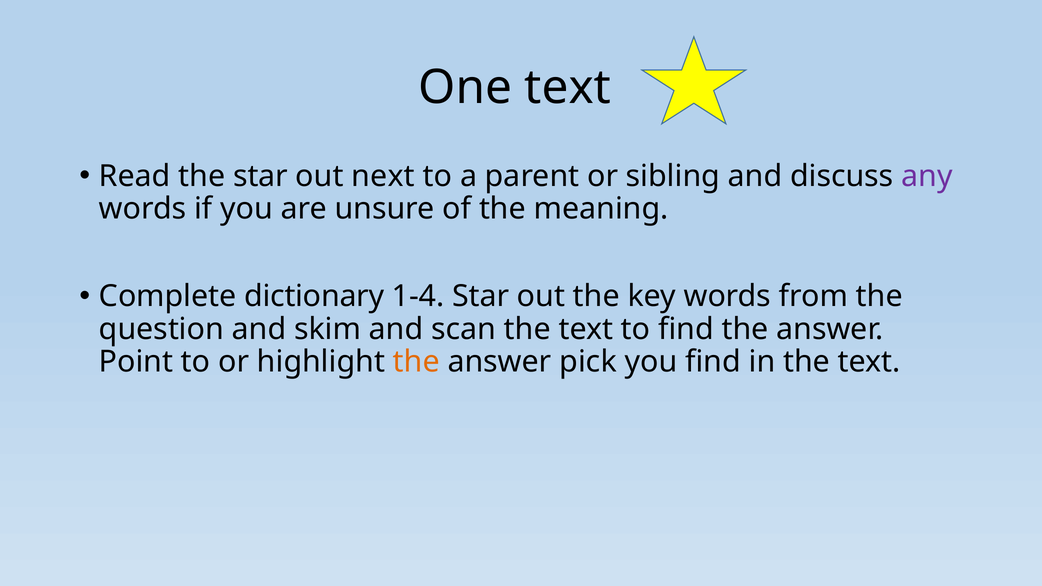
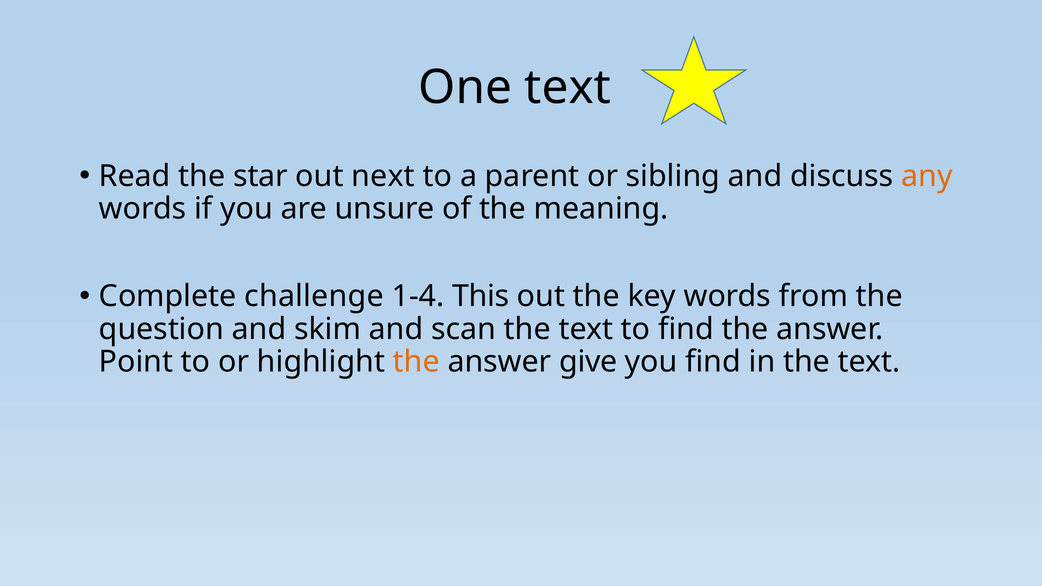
any colour: purple -> orange
dictionary: dictionary -> challenge
1-4 Star: Star -> This
pick: pick -> give
